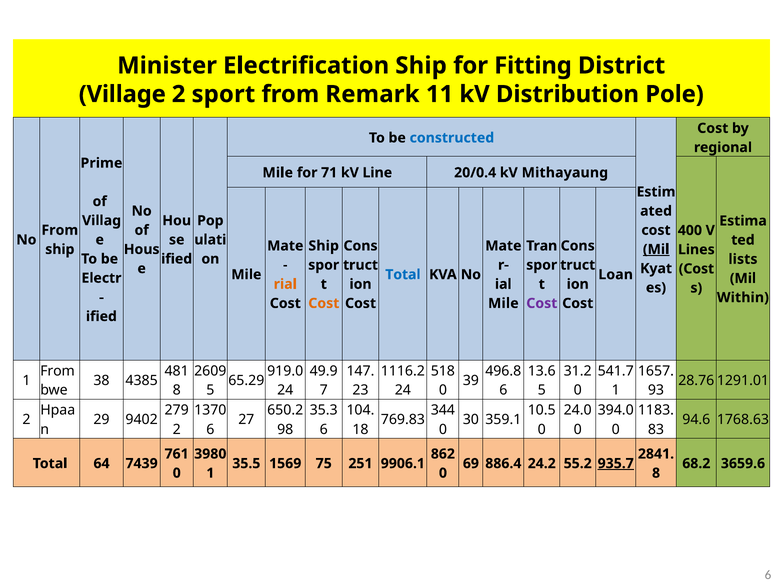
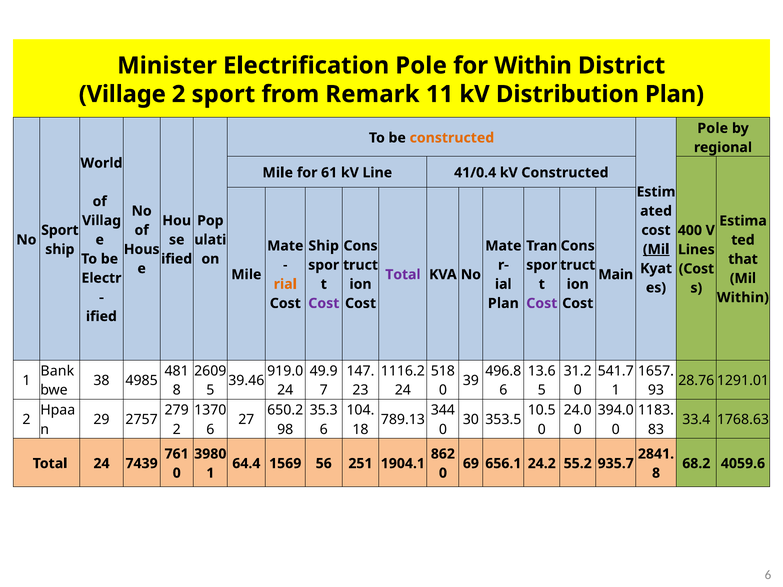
Electrification Ship: Ship -> Pole
for Fitting: Fitting -> Within
Distribution Pole: Pole -> Plan
Cost at (713, 128): Cost -> Pole
constructed at (452, 138) colour: blue -> orange
Prime: Prime -> World
71: 71 -> 61
20/0.4: 20/0.4 -> 41/0.4
kV Mithayaung: Mithayaung -> Constructed
From at (60, 230): From -> Sport
lists: lists -> that
Total at (403, 275) colour: blue -> purple
Loan: Loan -> Main
Cost at (324, 303) colour: orange -> purple
Mile at (503, 303): Mile -> Plan
From at (58, 371): From -> Bank
4385: 4385 -> 4985
65.29: 65.29 -> 39.46
9402: 9402 -> 2757
769.83: 769.83 -> 789.13
359.1: 359.1 -> 353.5
94.6: 94.6 -> 33.4
Total 64: 64 -> 24
35.5: 35.5 -> 64.4
75: 75 -> 56
9906.1: 9906.1 -> 1904.1
886.4: 886.4 -> 656.1
935.7 underline: present -> none
3659.6: 3659.6 -> 4059.6
